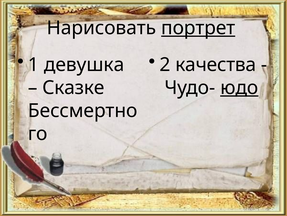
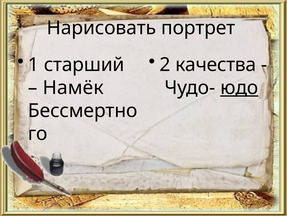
портрет underline: present -> none
девушка: девушка -> старший
Сказке: Сказке -> Намёк
